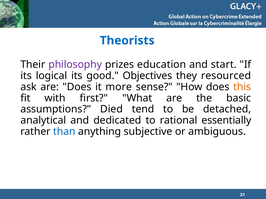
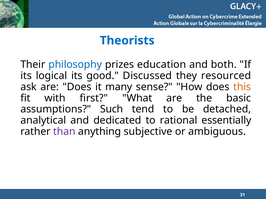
philosophy colour: purple -> blue
start: start -> both
Objectives: Objectives -> Discussed
more: more -> many
Died: Died -> Such
than colour: blue -> purple
